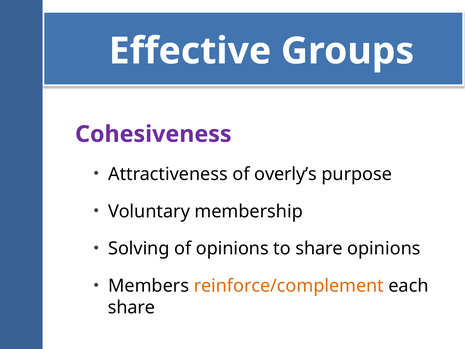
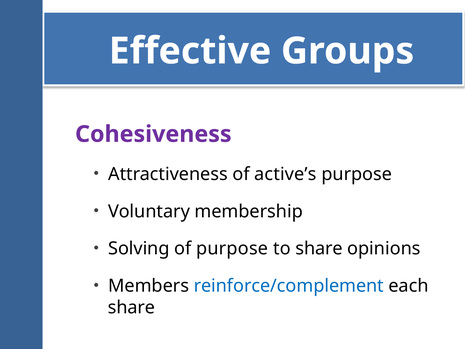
overly’s: overly’s -> active’s
of opinions: opinions -> purpose
reinforce/complement colour: orange -> blue
